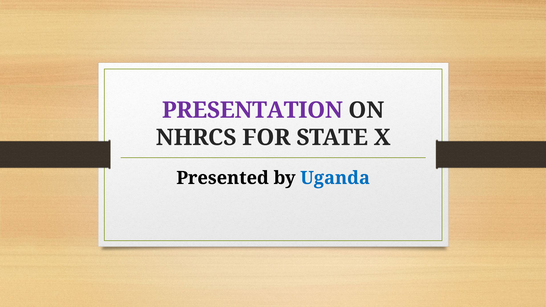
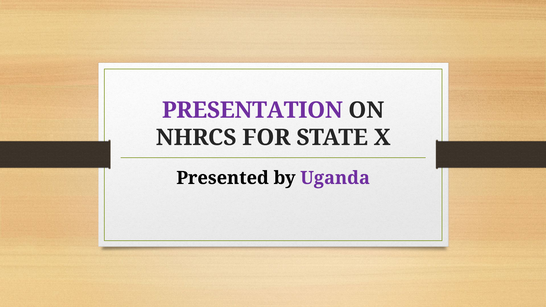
Uganda colour: blue -> purple
